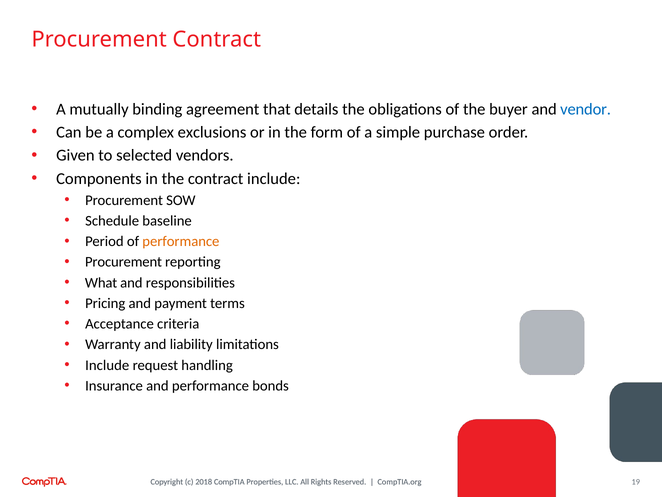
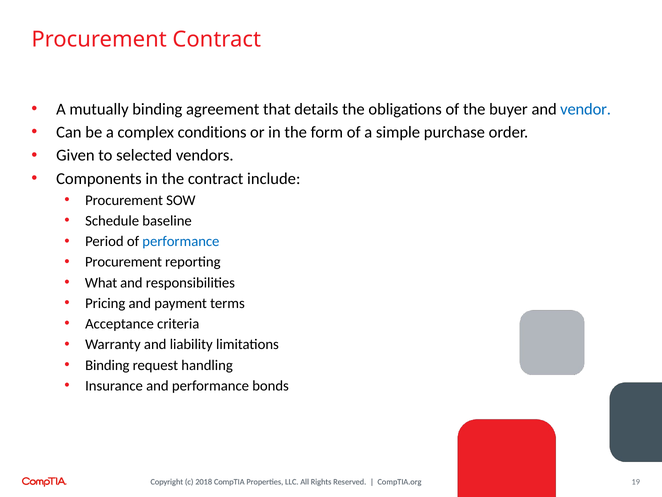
exclusions: exclusions -> conditions
performance at (181, 241) colour: orange -> blue
Include at (107, 365): Include -> Binding
